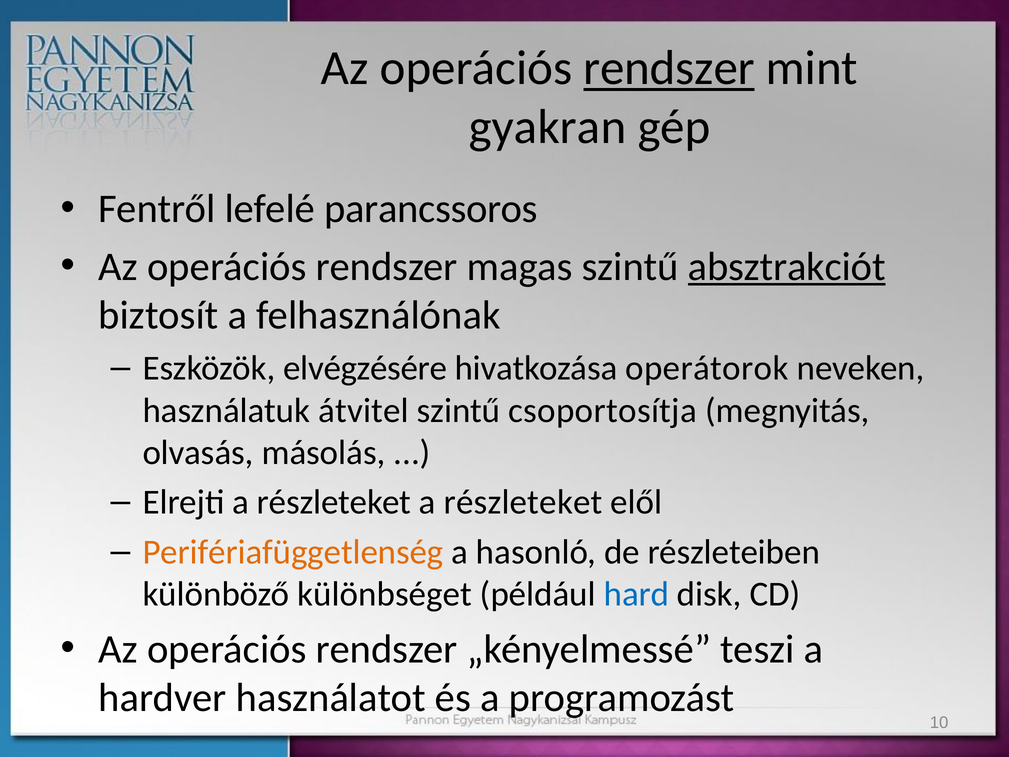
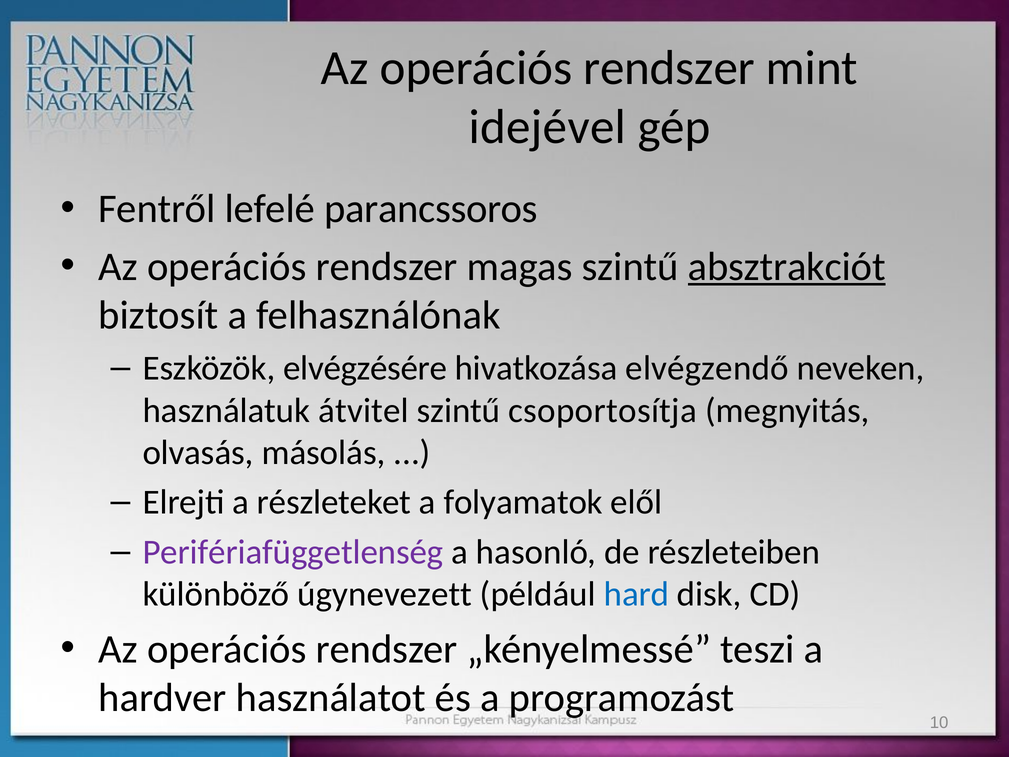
rendszer at (669, 68) underline: present -> none
gyakran: gyakran -> idejével
operátorok: operátorok -> elvégzendő
részleteket a részleteket: részleteket -> folyamatok
Perifériafüggetlenség colour: orange -> purple
különbséget: különbséget -> úgynevezett
